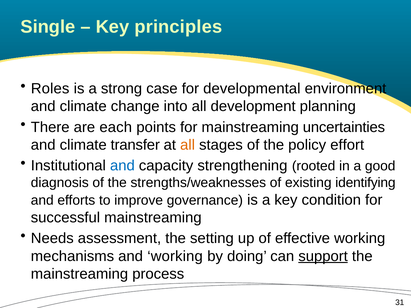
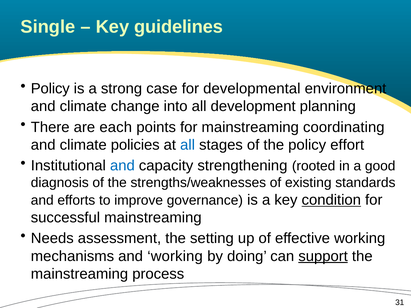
principles: principles -> guidelines
Roles at (50, 89): Roles -> Policy
uncertainties: uncertainties -> coordinating
transfer: transfer -> policies
all at (188, 145) colour: orange -> blue
identifying: identifying -> standards
condition underline: none -> present
